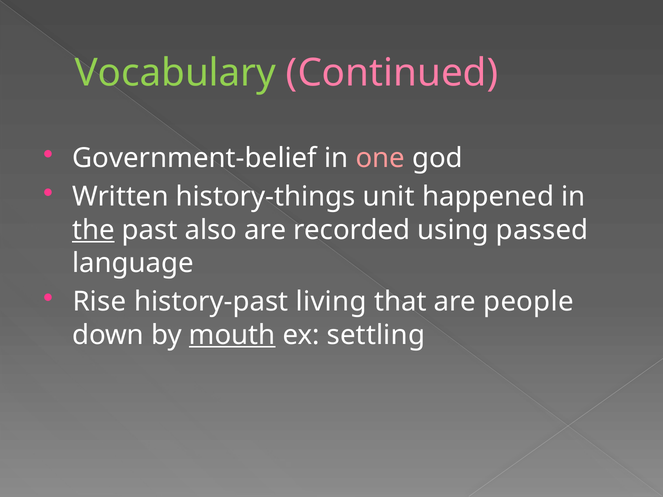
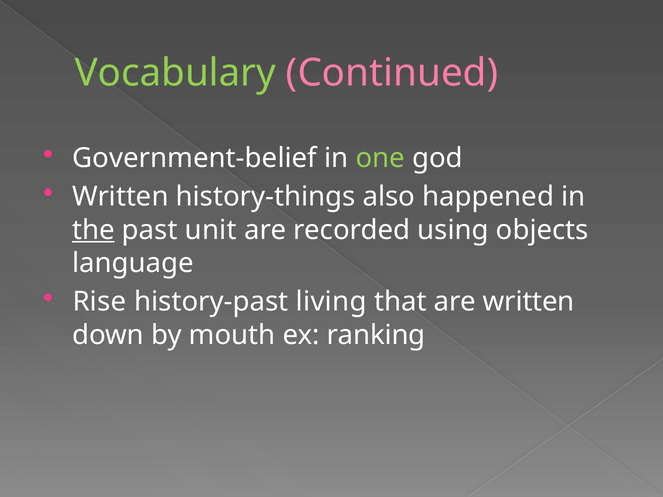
one colour: pink -> light green
unit: unit -> also
also: also -> unit
passed: passed -> objects
are people: people -> written
mouth underline: present -> none
settling: settling -> ranking
